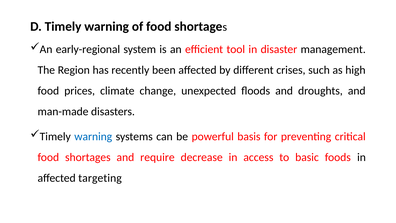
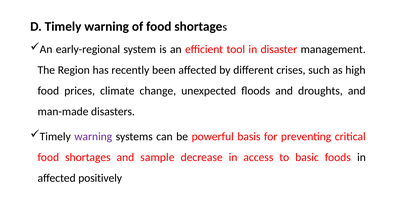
warning at (93, 136) colour: blue -> purple
require: require -> sample
targeting: targeting -> positively
